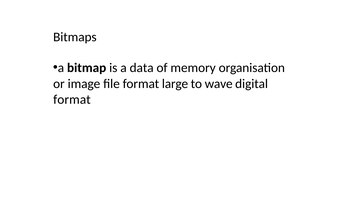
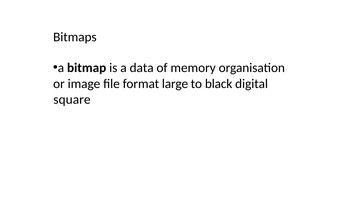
wave: wave -> black
format at (72, 100): format -> square
